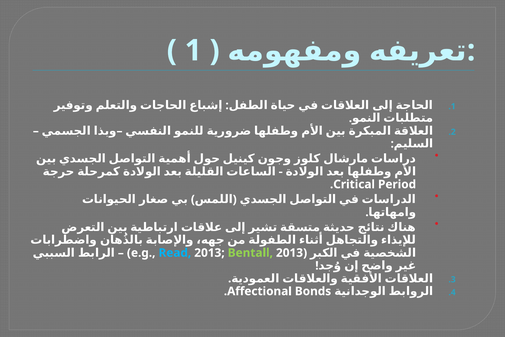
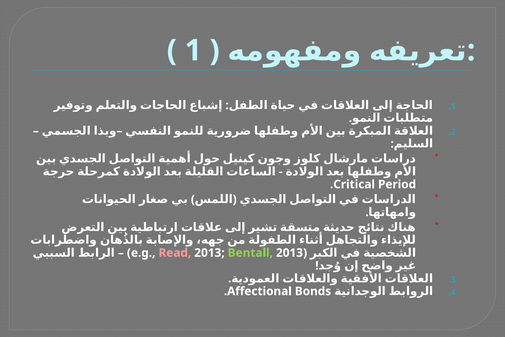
Read colour: light blue -> pink
